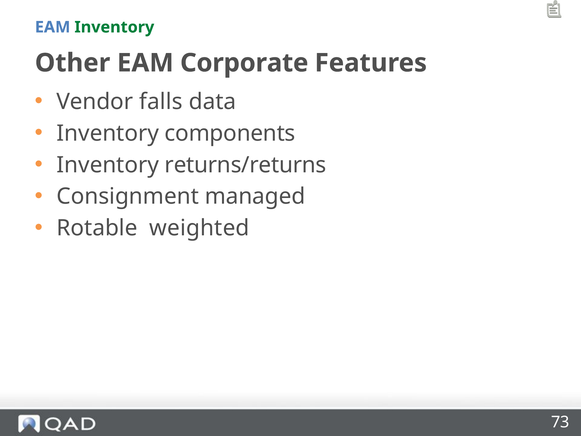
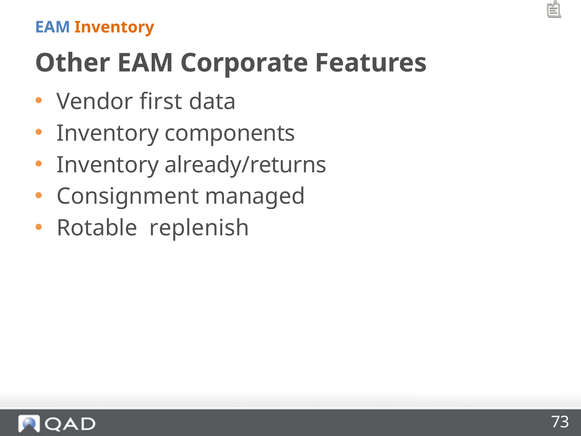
Inventory at (114, 27) colour: green -> orange
falls: falls -> first
returns/returns: returns/returns -> already/returns
weighted: weighted -> replenish
